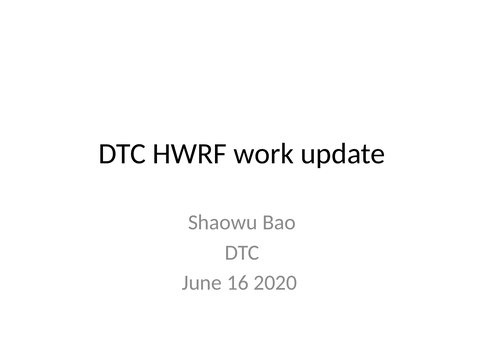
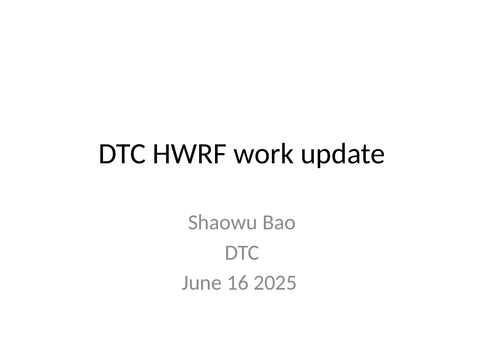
2020: 2020 -> 2025
